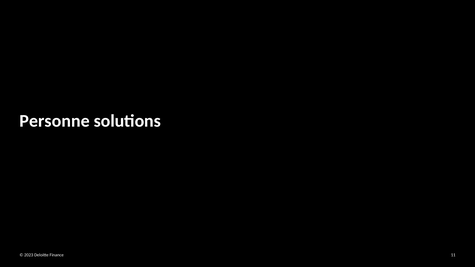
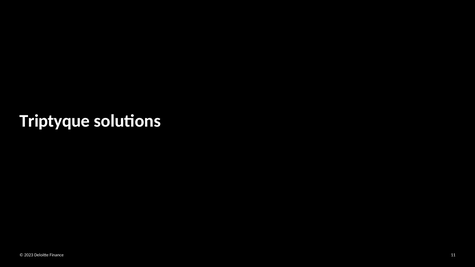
Personne: Personne -> Triptyque
